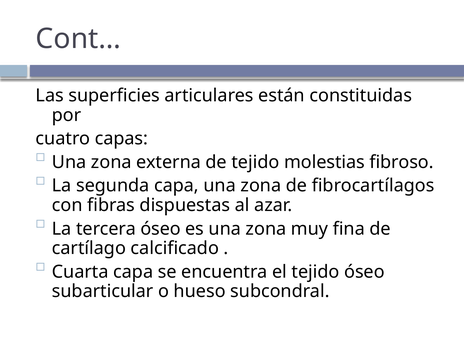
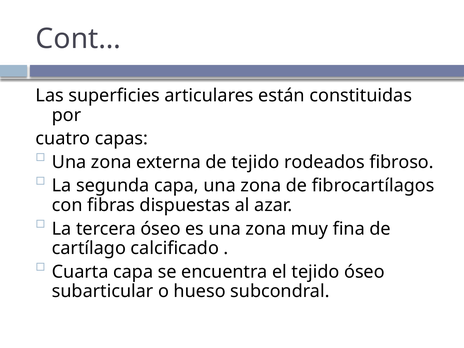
molestias: molestias -> rodeados
